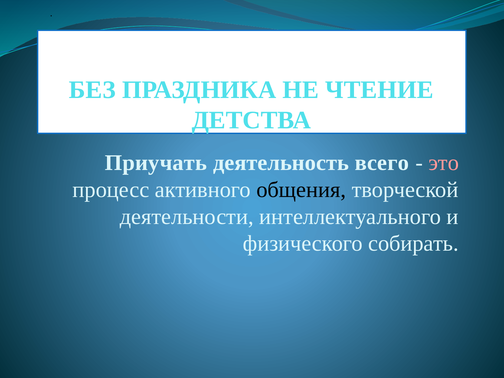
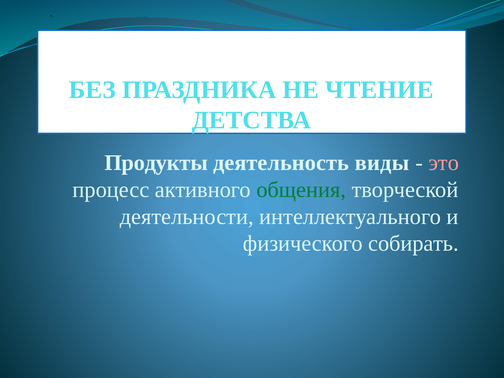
Приучать: Приучать -> Продукты
всего: всего -> виды
общения colour: black -> green
